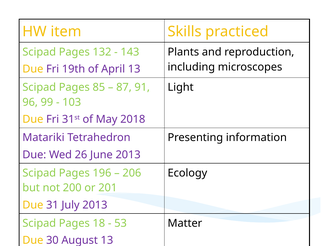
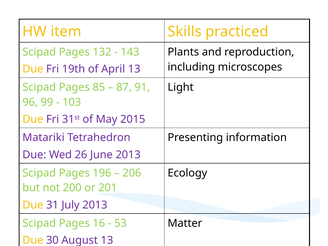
2018: 2018 -> 2015
18: 18 -> 16
